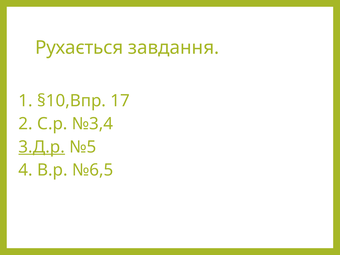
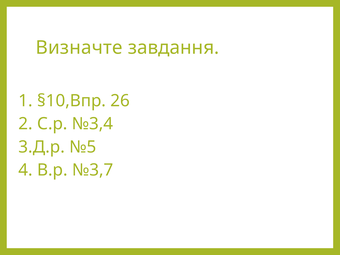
Рухається: Рухається -> Визначте
17: 17 -> 26
3.Д.р underline: present -> none
№6,5: №6,5 -> №3,7
